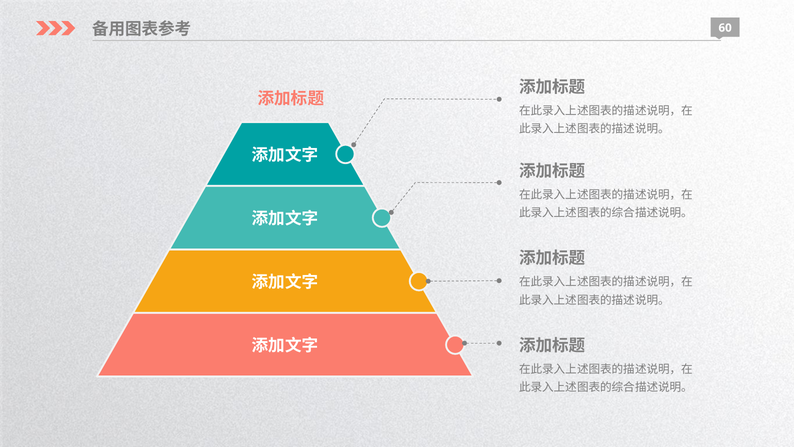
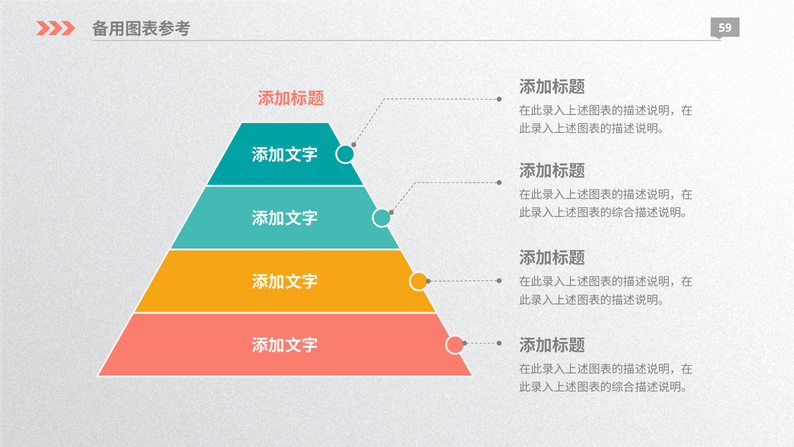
60: 60 -> 59
